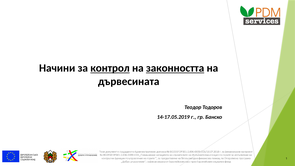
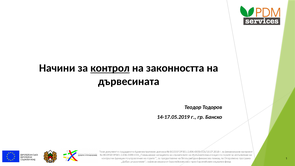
законността underline: present -> none
